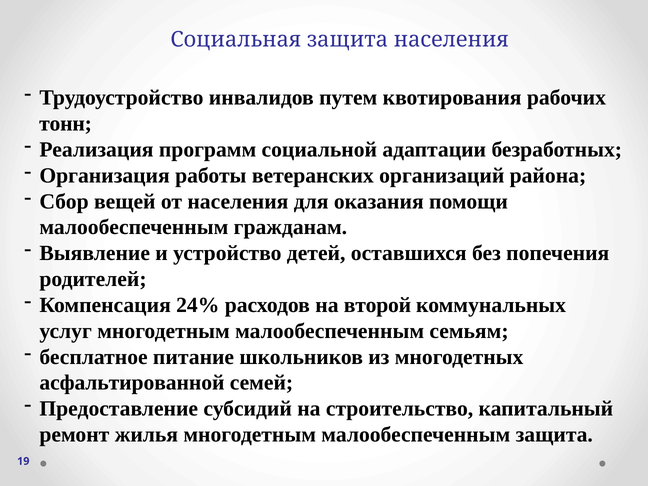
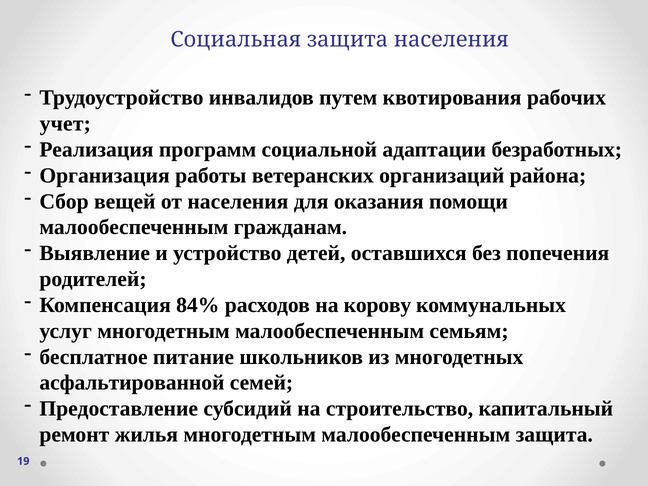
тонн: тонн -> учет
24%: 24% -> 84%
второй: второй -> корову
